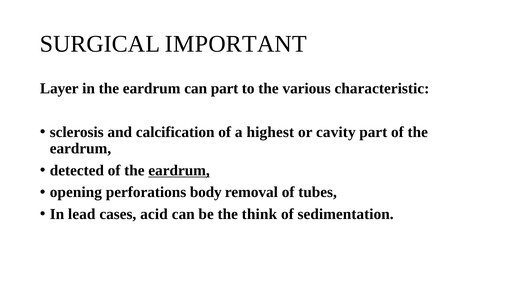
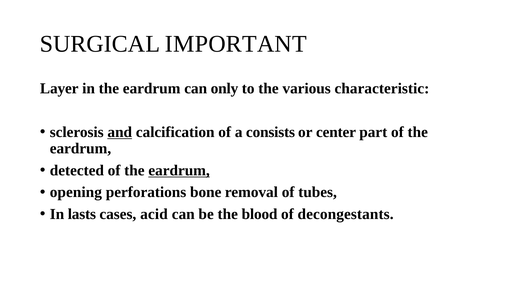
can part: part -> only
and underline: none -> present
highest: highest -> consists
cavity: cavity -> center
body: body -> bone
lead: lead -> lasts
think: think -> blood
sedimentation: sedimentation -> decongestants
